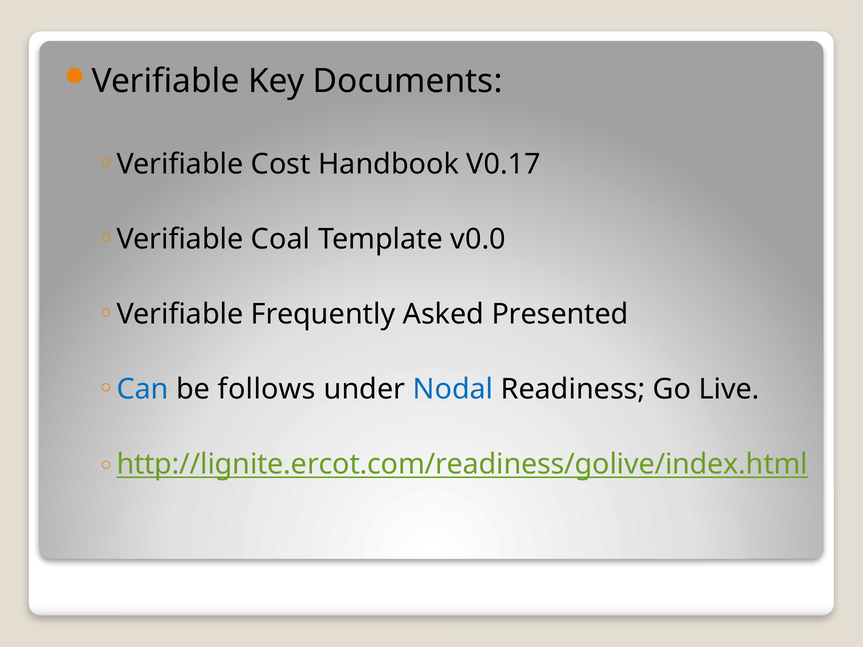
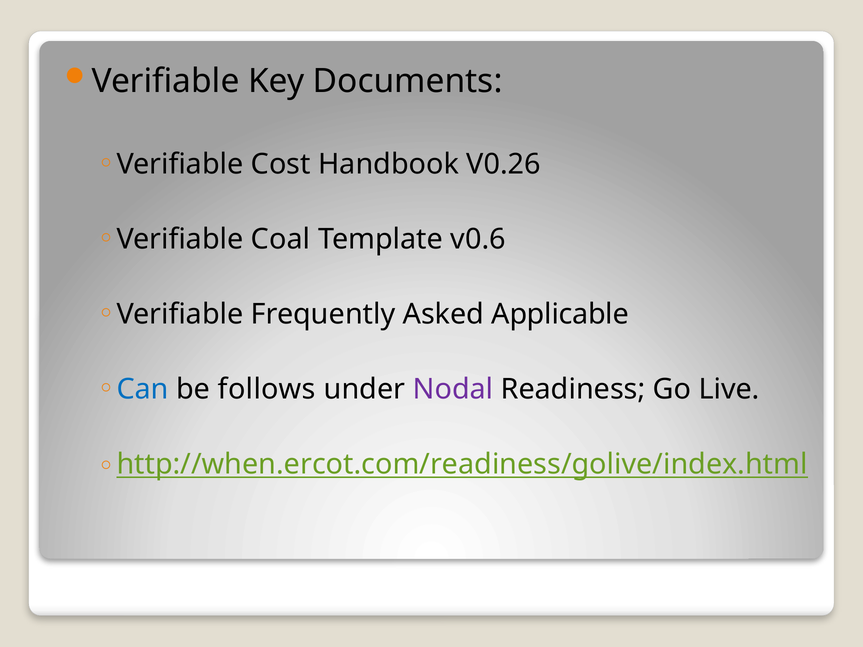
V0.17: V0.17 -> V0.26
v0.0: v0.0 -> v0.6
Presented: Presented -> Applicable
Nodal colour: blue -> purple
http://lignite.ercot.com/readiness/golive/index.html: http://lignite.ercot.com/readiness/golive/index.html -> http://when.ercot.com/readiness/golive/index.html
